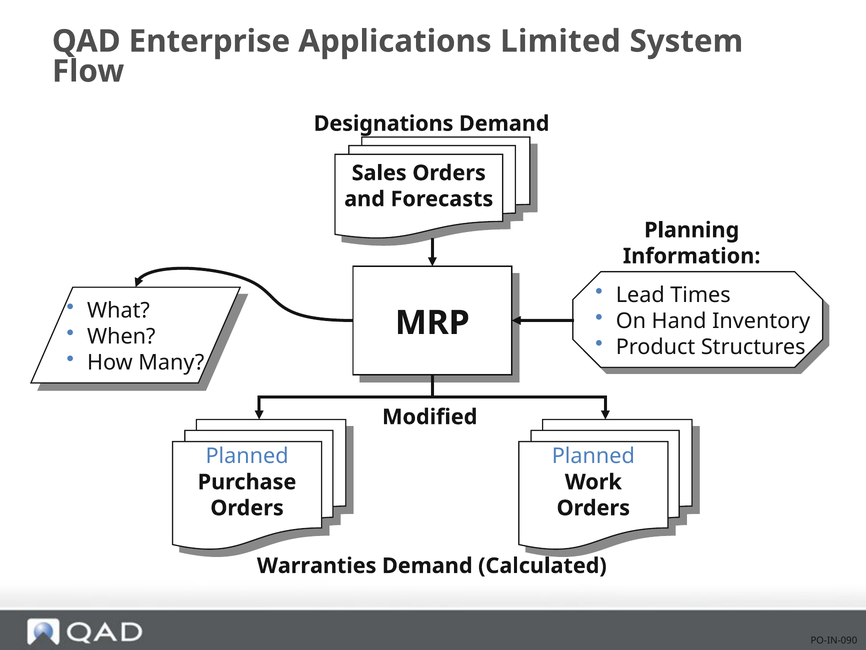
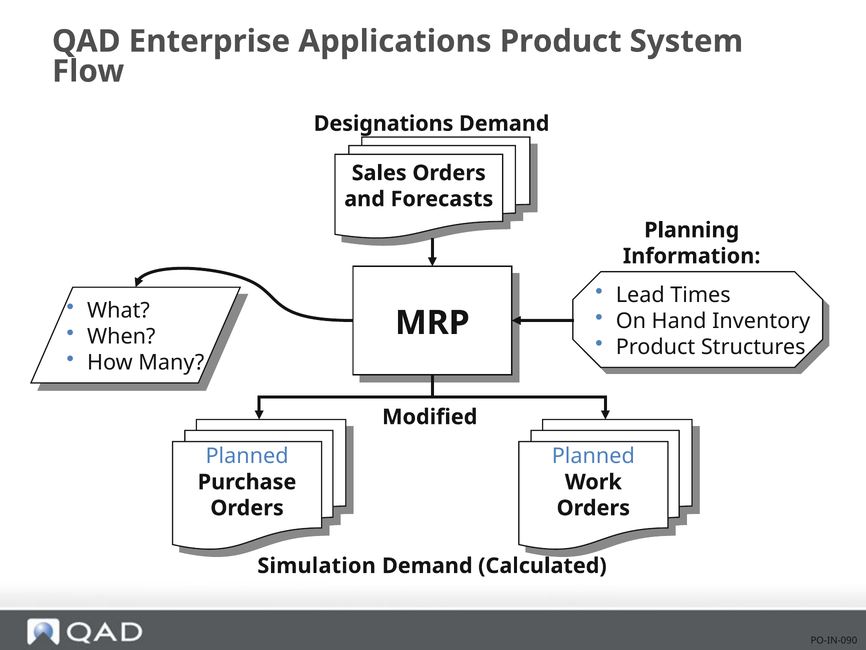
Applications Limited: Limited -> Product
Warranties: Warranties -> Simulation
